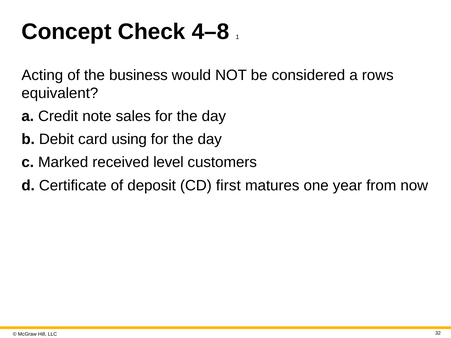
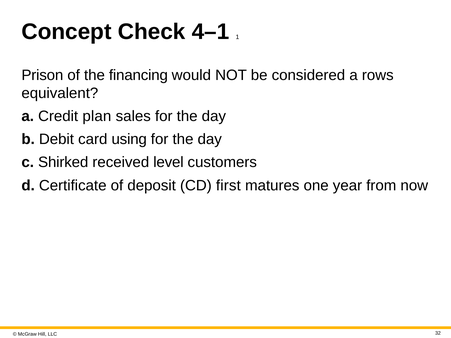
4–8: 4–8 -> 4–1
Acting: Acting -> Prison
business: business -> financing
note: note -> plan
Marked: Marked -> Shirked
